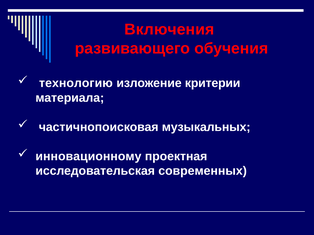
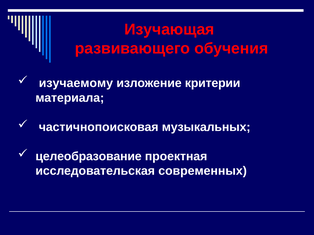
Включения: Включения -> Изучающая
технологию: технологию -> изучаемому
инновационному: инновационному -> целеобразование
